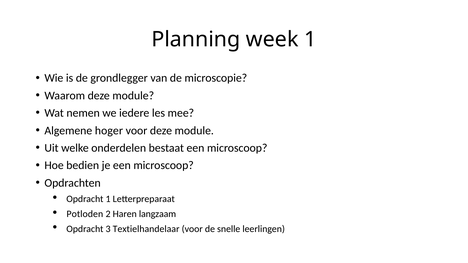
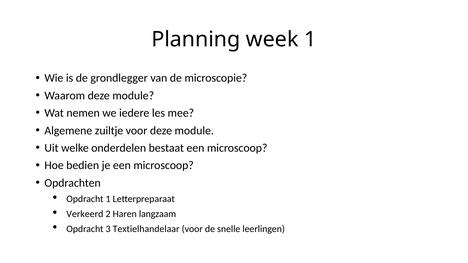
hoger: hoger -> zuiltje
Potloden: Potloden -> Verkeerd
